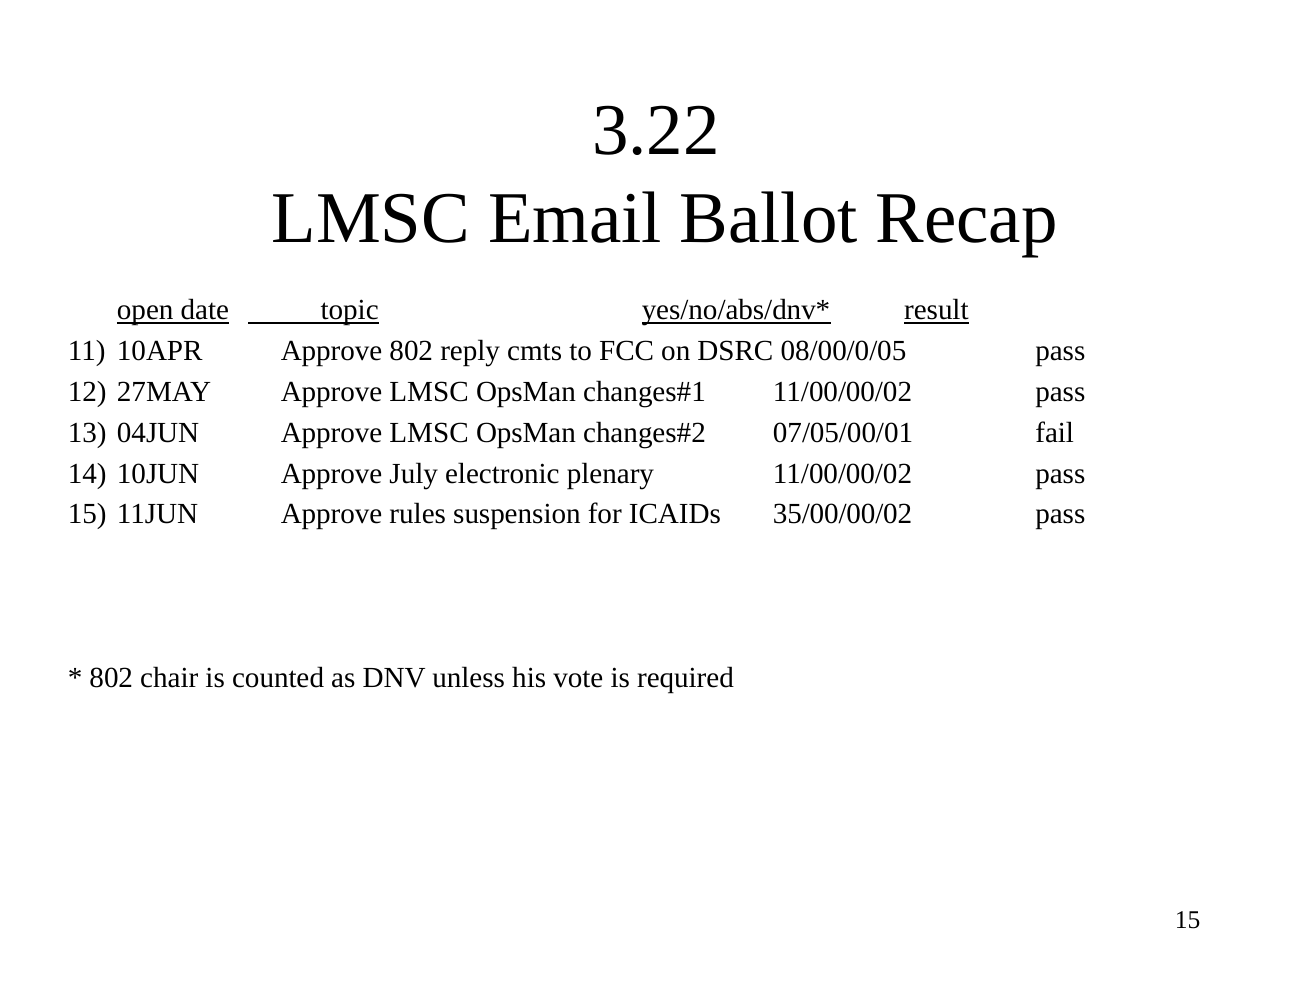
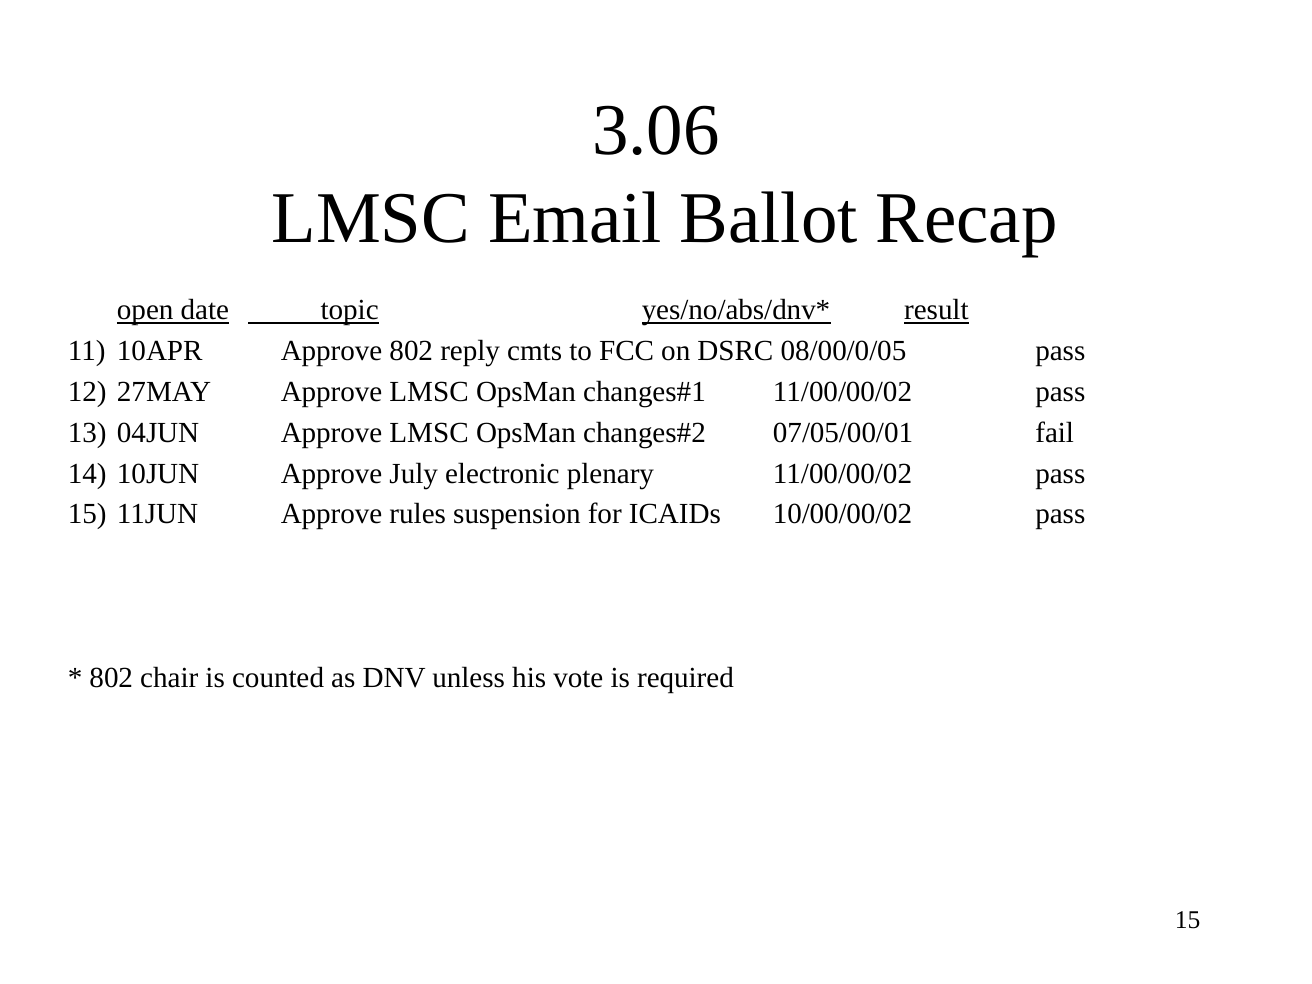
3.22: 3.22 -> 3.06
35/00/00/02: 35/00/00/02 -> 10/00/00/02
